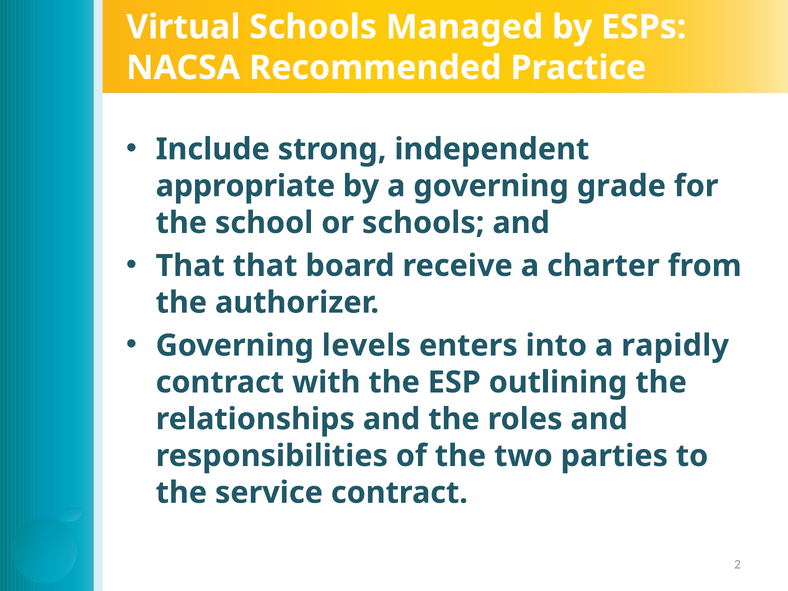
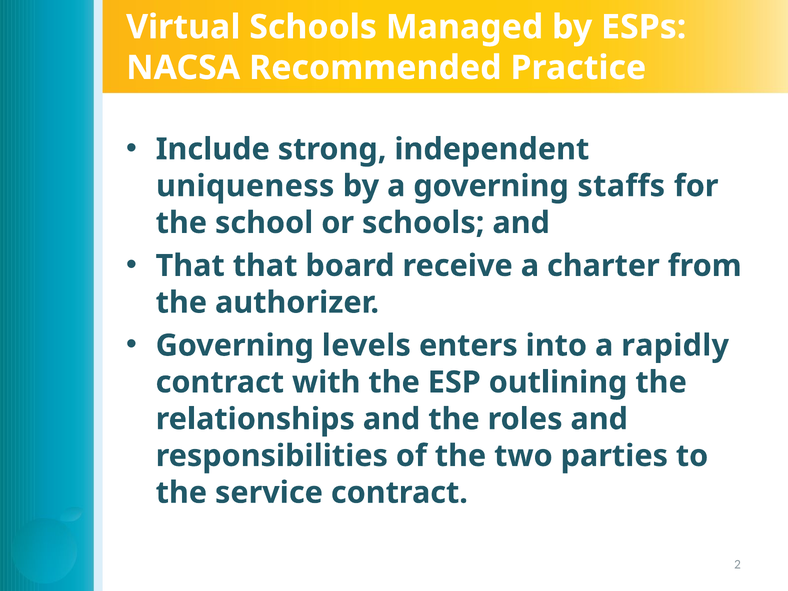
appropriate: appropriate -> uniqueness
grade: grade -> staffs
